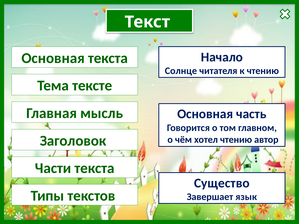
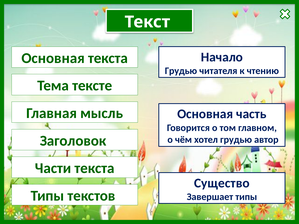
Солнце at (181, 71): Солнце -> Грудью
хотел чтению: чтению -> грудью
Завершает язык: язык -> типы
